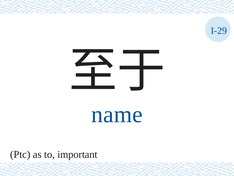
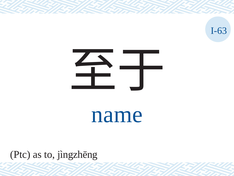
I-29: I-29 -> I-63
important: important -> jìngzhēng
